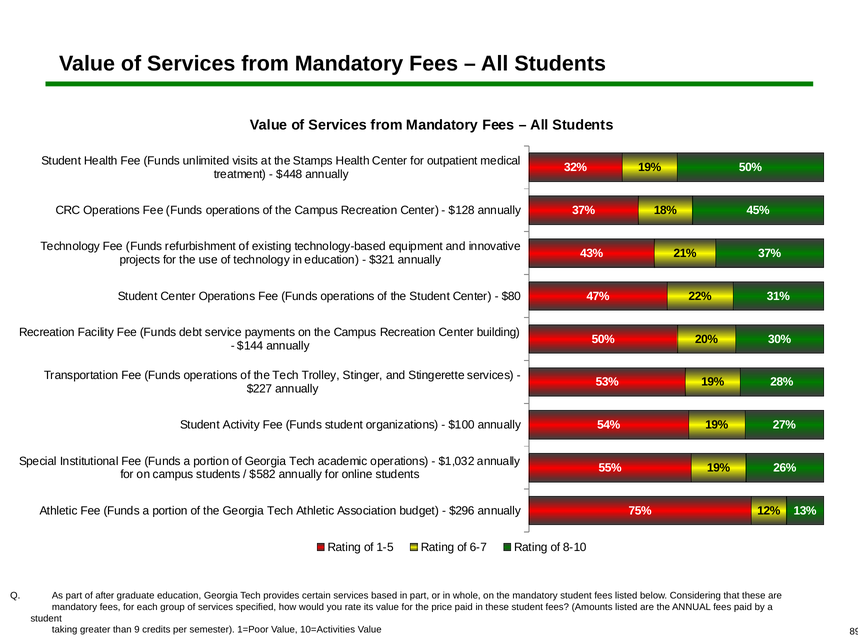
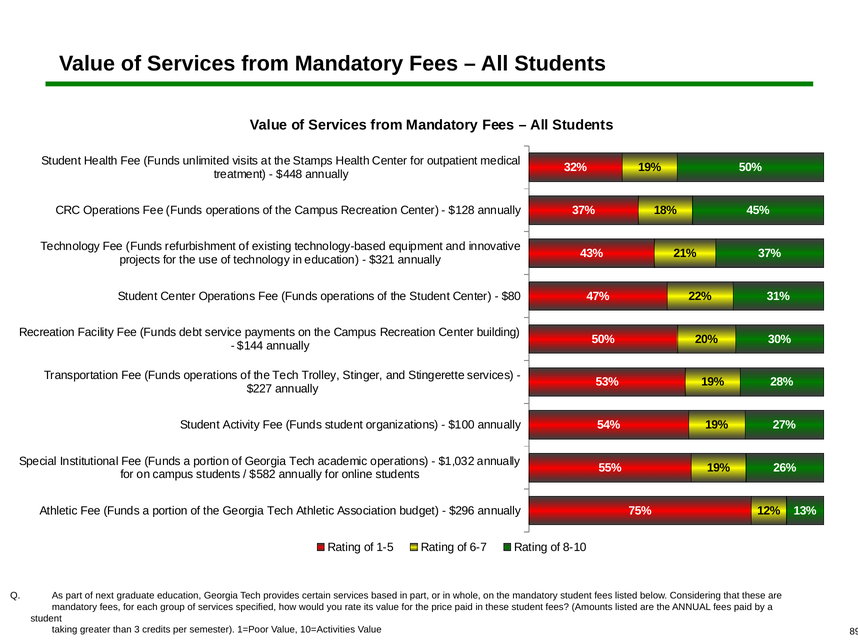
after: after -> next
9: 9 -> 3
